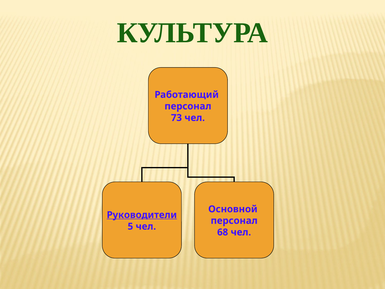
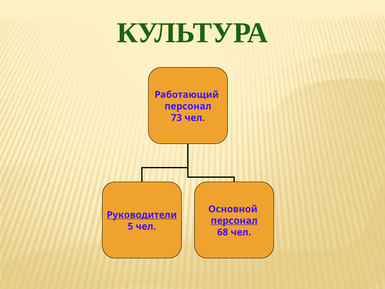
персонал at (234, 220) underline: none -> present
